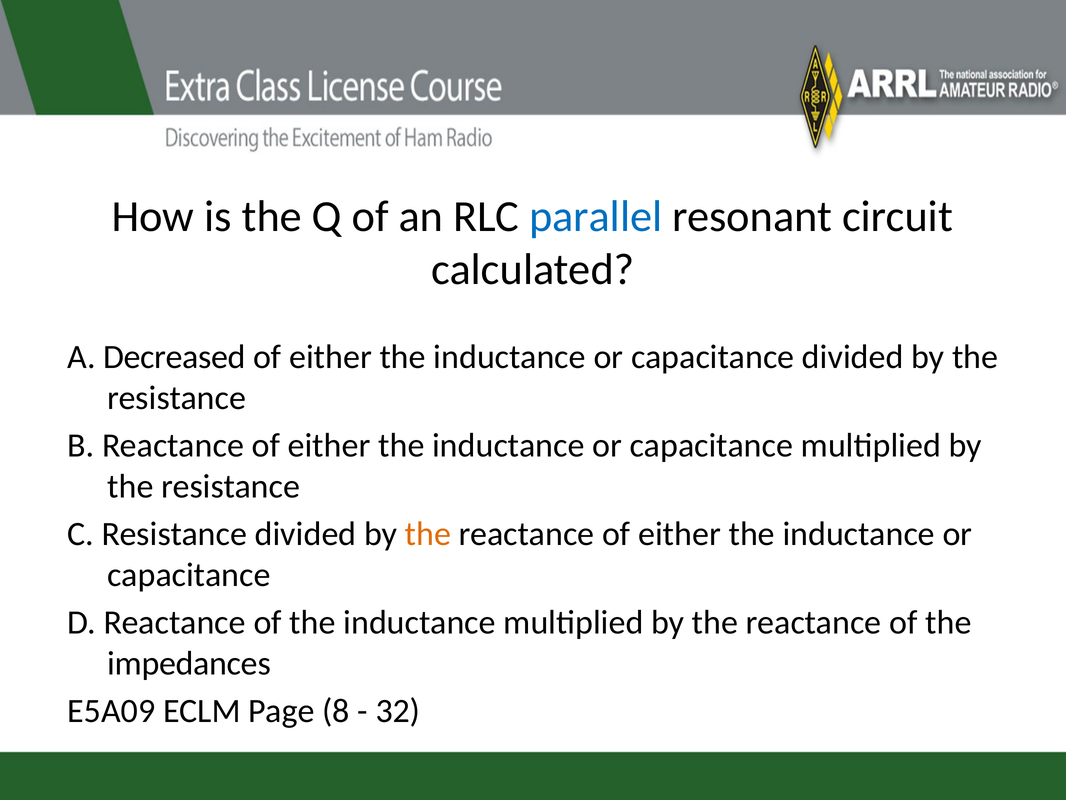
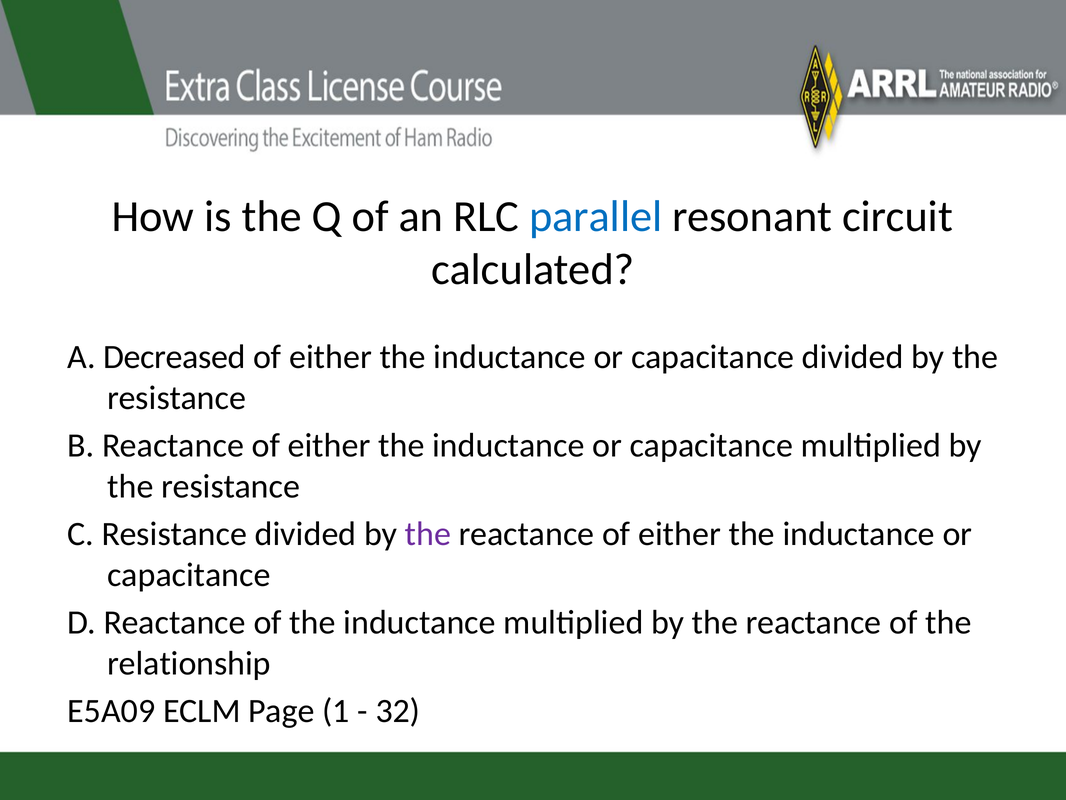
the at (428, 534) colour: orange -> purple
impedances: impedances -> relationship
8: 8 -> 1
